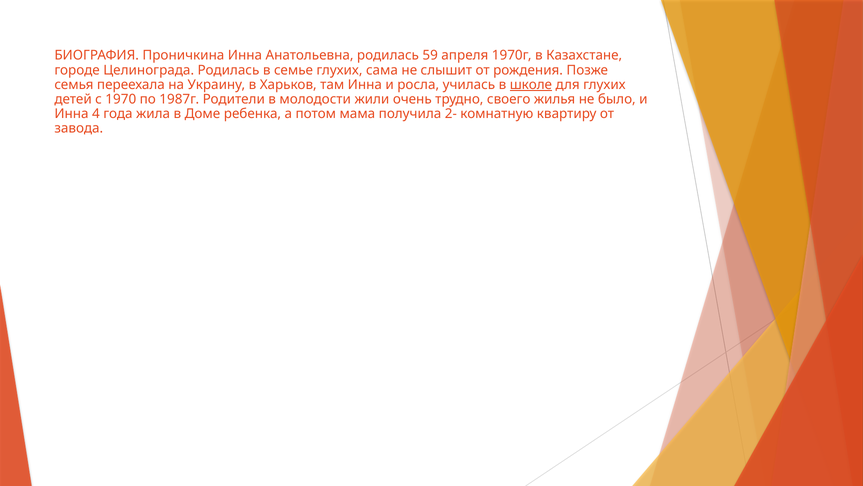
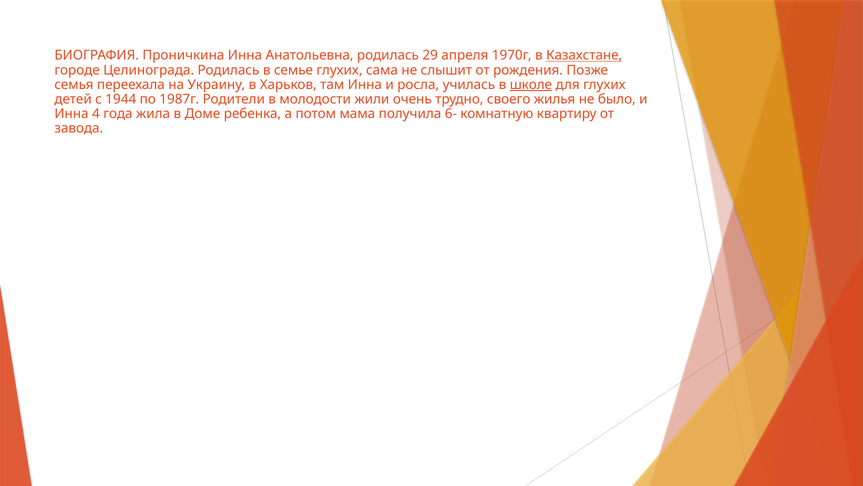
59: 59 -> 29
Казахстане underline: none -> present
1970: 1970 -> 1944
2-: 2- -> 6-
